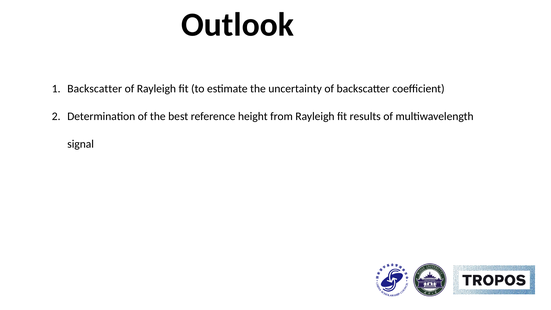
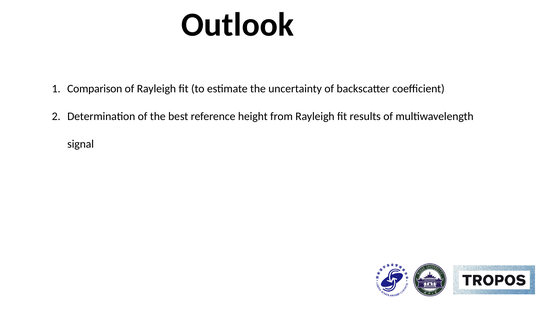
Backscatter at (95, 89): Backscatter -> Comparison
